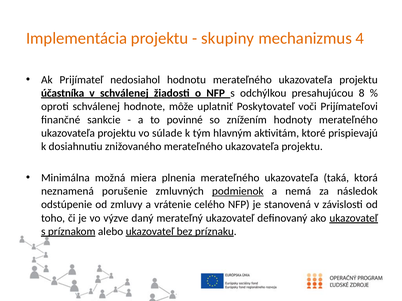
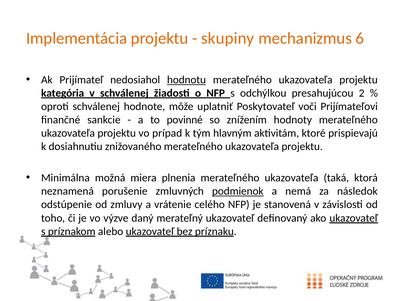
4: 4 -> 6
hodnotu underline: none -> present
účastníka: účastníka -> kategória
8: 8 -> 2
súlade: súlade -> prípad
